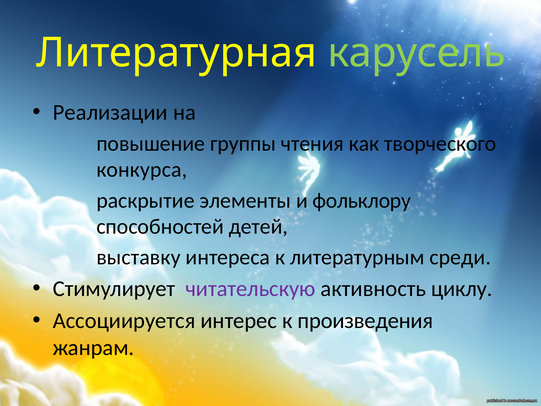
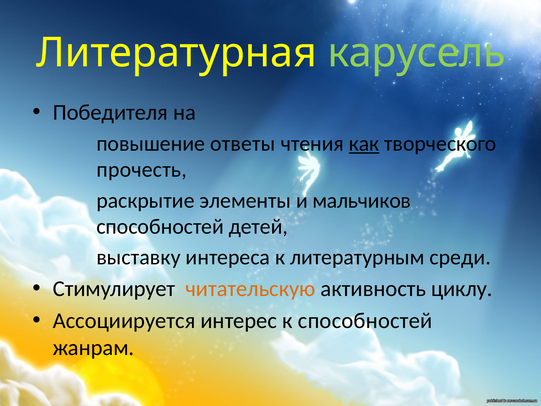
Реализации: Реализации -> Победителя
группы: группы -> ответы
как underline: none -> present
конкурса: конкурса -> прочесть
фольклору: фольклору -> мальчиков
читательскую colour: purple -> orange
к произведения: произведения -> способностей
